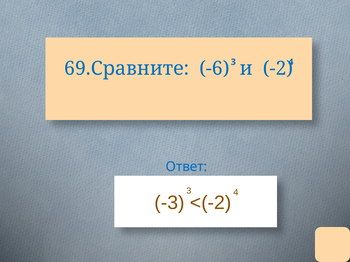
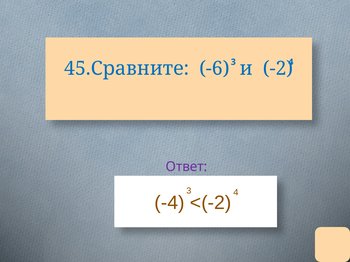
69.Сравните: 69.Сравните -> 45.Сравните
Ответ colour: blue -> purple
-3: -3 -> -4
